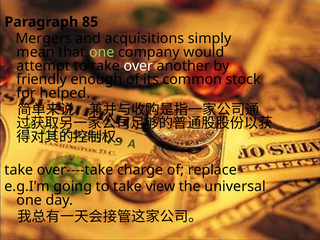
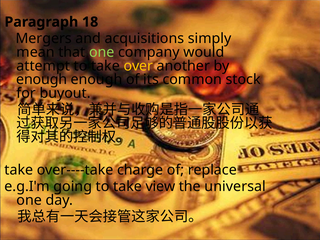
85: 85 -> 18
over colour: white -> yellow
friendly at (42, 79): friendly -> enough
helped: helped -> buyout
